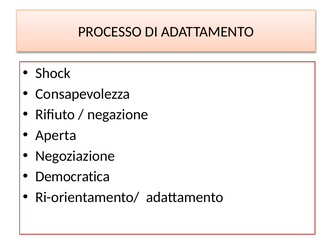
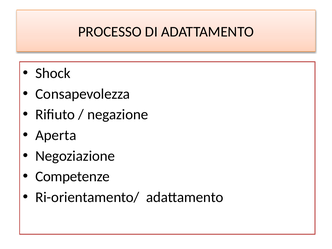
Democratica: Democratica -> Competenze
